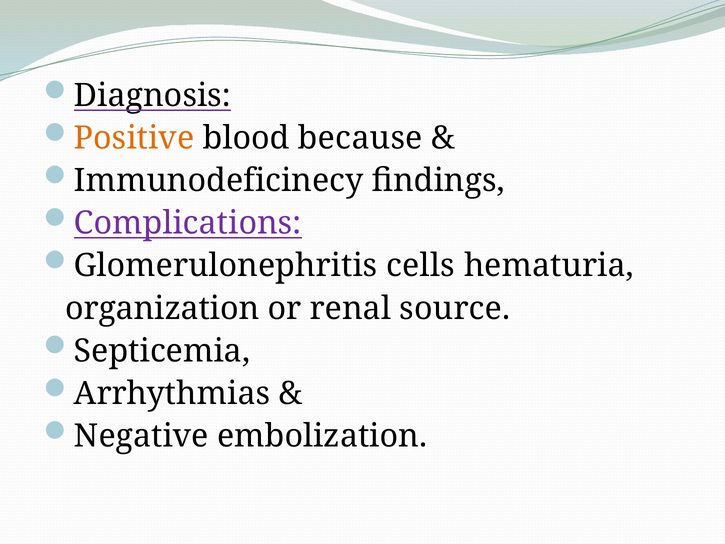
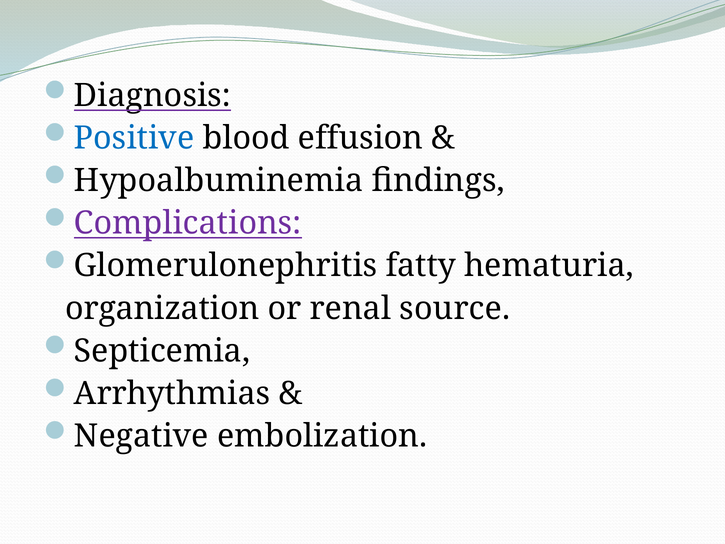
Positive colour: orange -> blue
because: because -> effusion
Immunodeficinecy: Immunodeficinecy -> Hypoalbuminemia
cells: cells -> fatty
